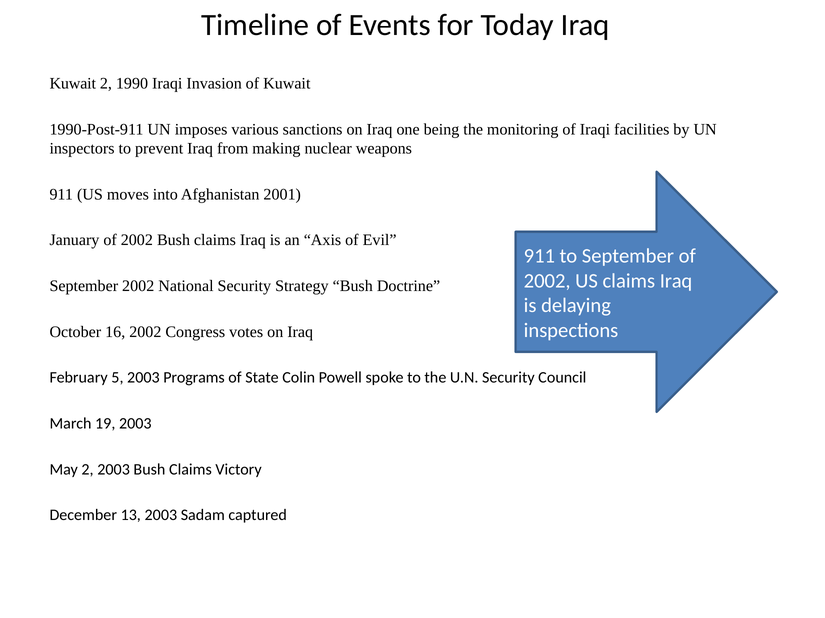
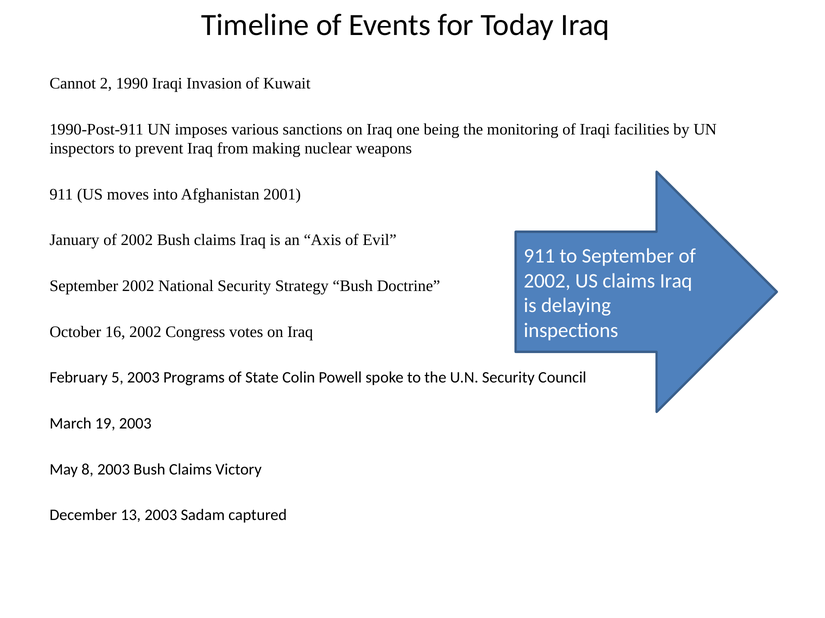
Kuwait at (73, 84): Kuwait -> Cannot
May 2: 2 -> 8
